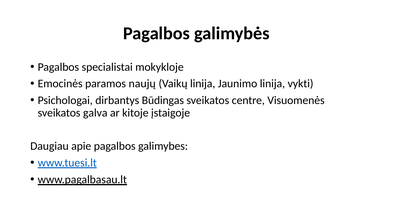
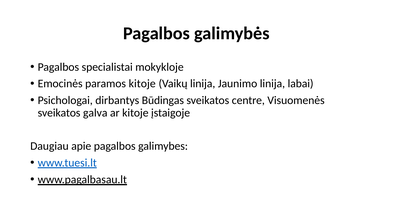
paramos naujų: naujų -> kitoje
vykti: vykti -> labai
